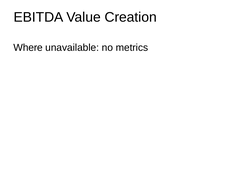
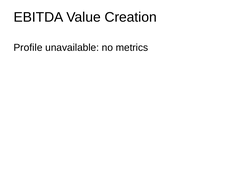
Where: Where -> Profile
